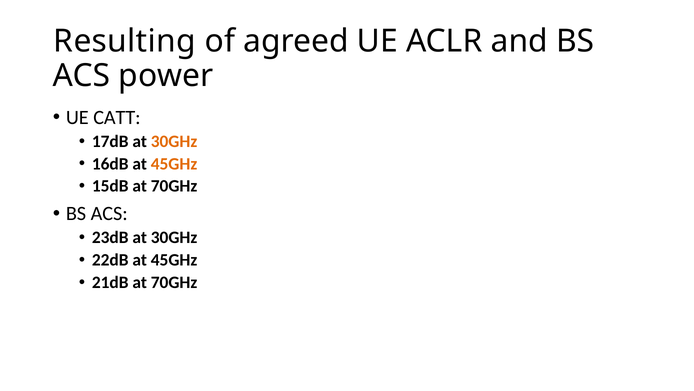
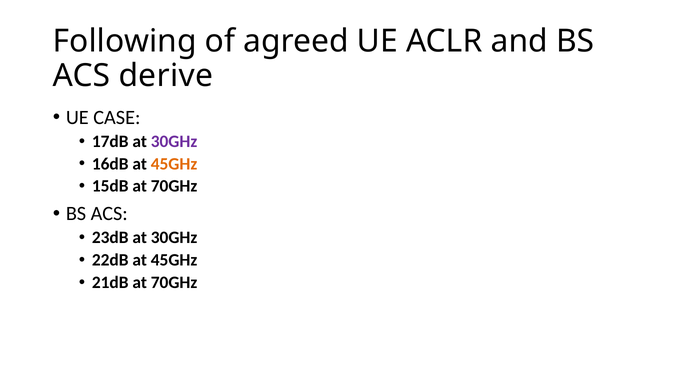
Resulting: Resulting -> Following
power: power -> derive
CATT: CATT -> CASE
30GHz at (174, 141) colour: orange -> purple
